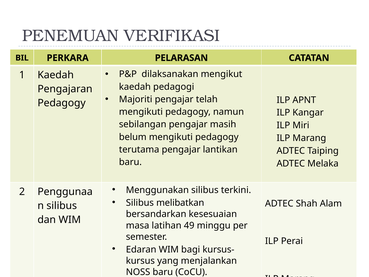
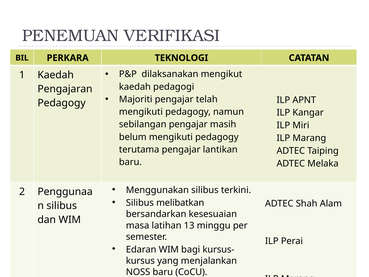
PELARASAN: PELARASAN -> TEKNOLOGI
49: 49 -> 13
